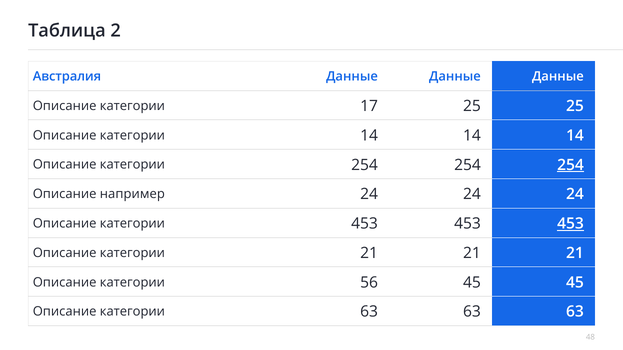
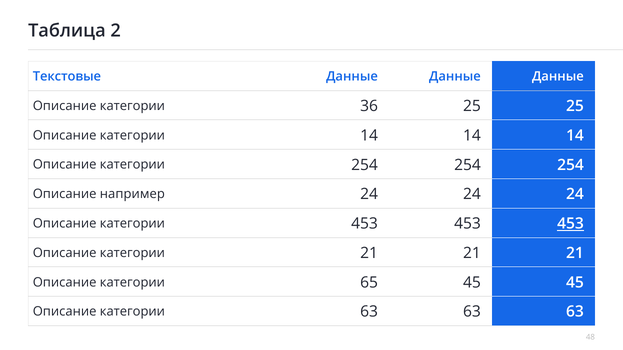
Австралия: Австралия -> Текстовые
17: 17 -> 36
254 at (570, 165) underline: present -> none
56: 56 -> 65
